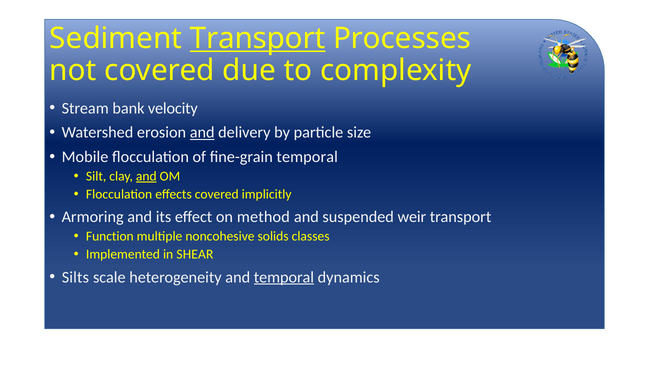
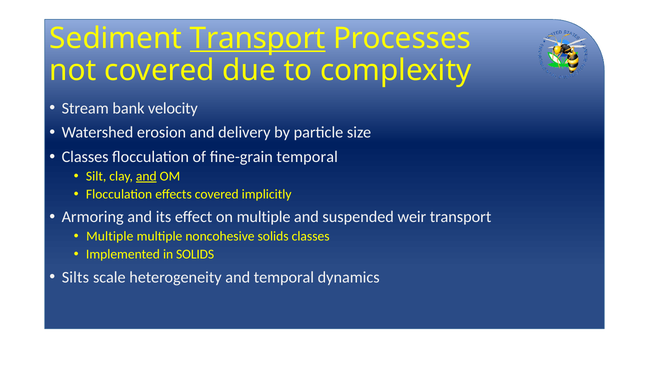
and at (202, 133) underline: present -> none
Mobile at (85, 157): Mobile -> Classes
on method: method -> multiple
Function at (110, 237): Function -> Multiple
in SHEAR: SHEAR -> SOLIDS
temporal at (284, 277) underline: present -> none
